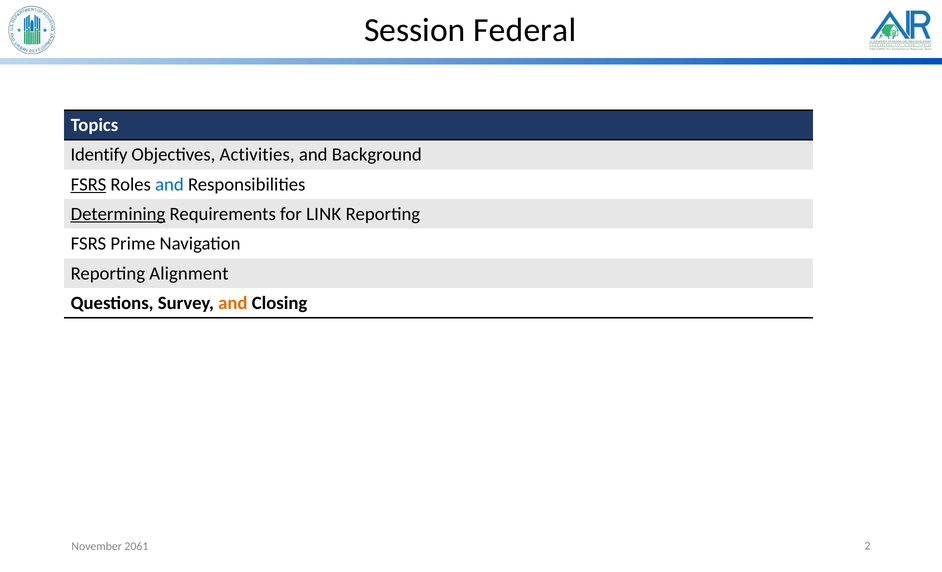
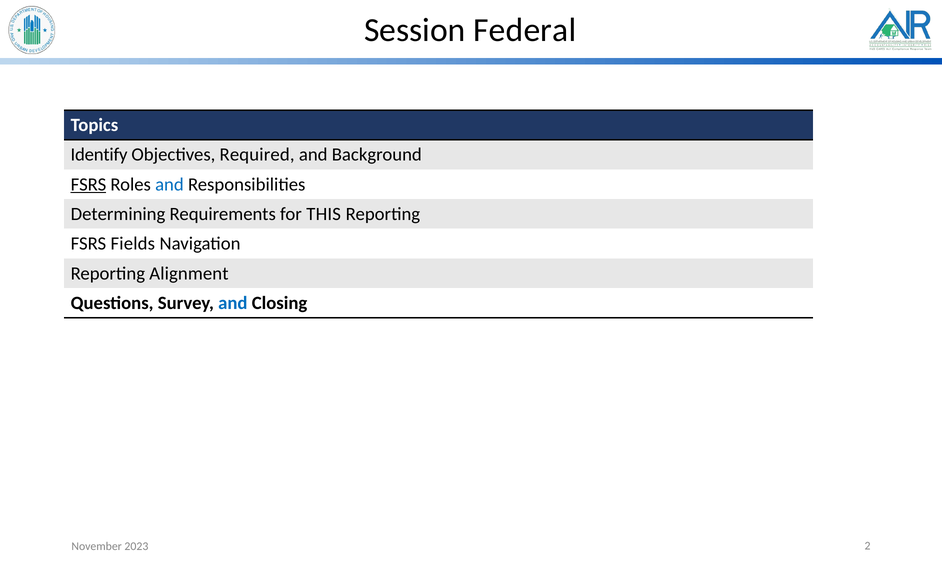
Activities: Activities -> Required
Determining underline: present -> none
LINK: LINK -> THIS
Prime: Prime -> Fields
and at (233, 303) colour: orange -> blue
2061: 2061 -> 2023
